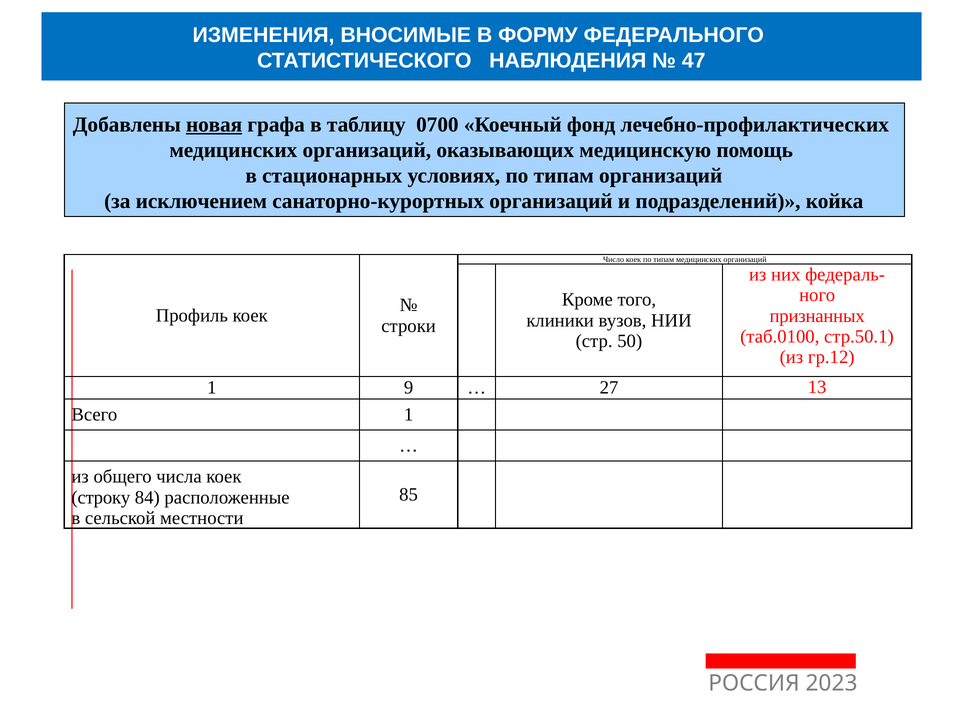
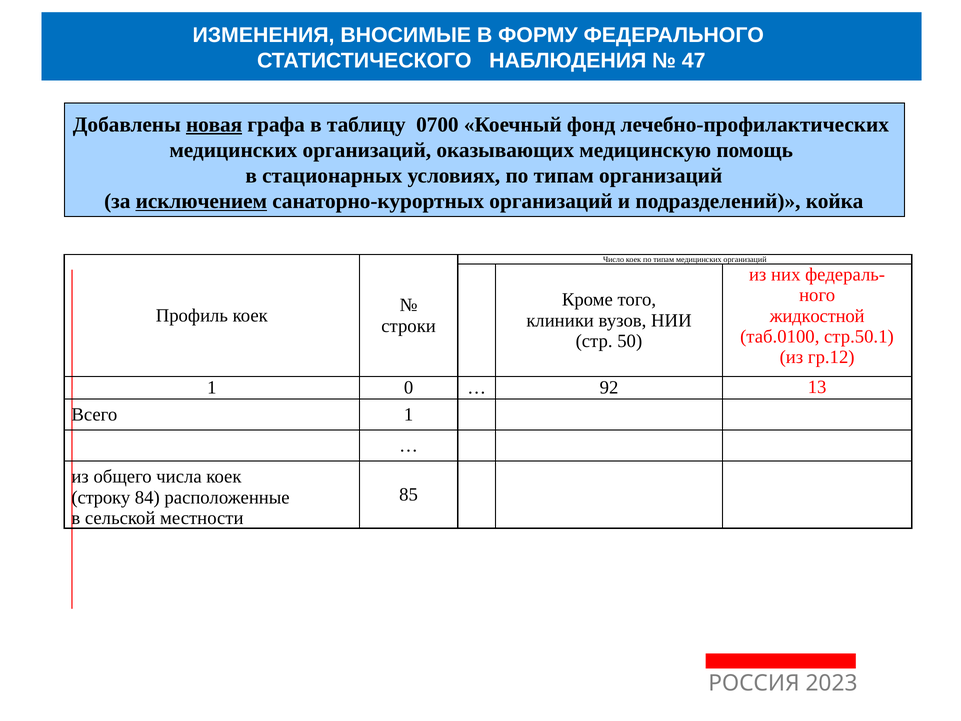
исключением underline: none -> present
признанных: признанных -> жидкостной
9: 9 -> 0
27: 27 -> 92
